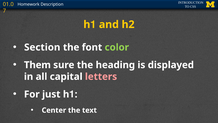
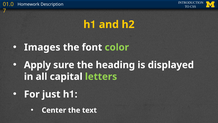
Section: Section -> Images
Them: Them -> Apply
letters colour: pink -> light green
